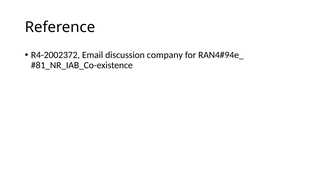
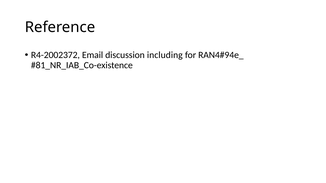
company: company -> including
